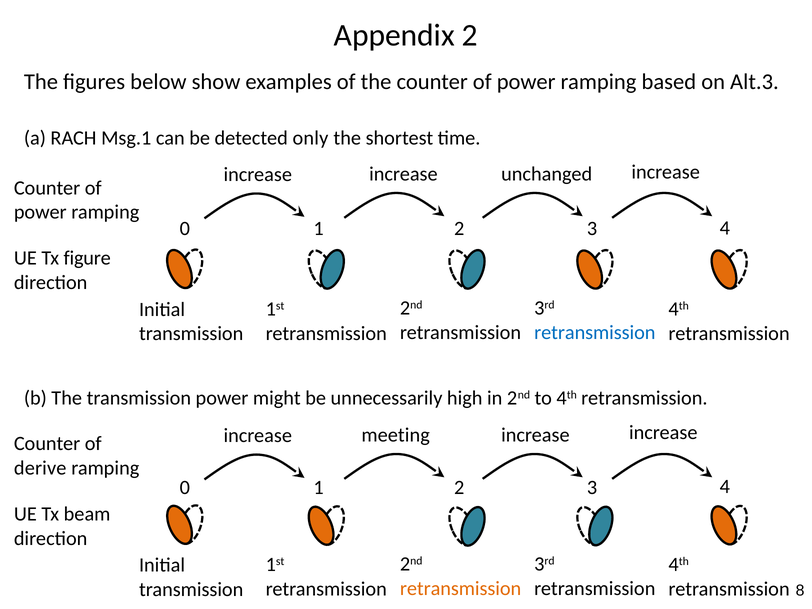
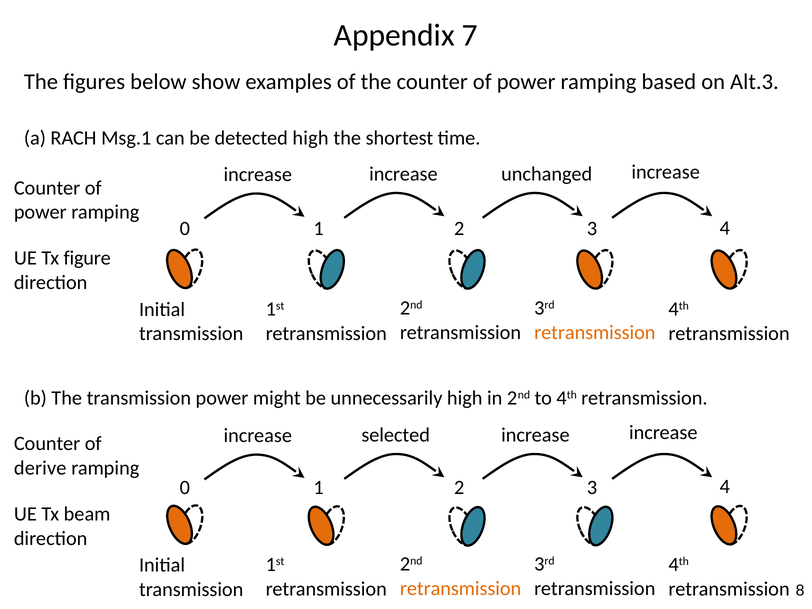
Appendix 2: 2 -> 7
detected only: only -> high
retransmission at (595, 333) colour: blue -> orange
meeting: meeting -> selected
